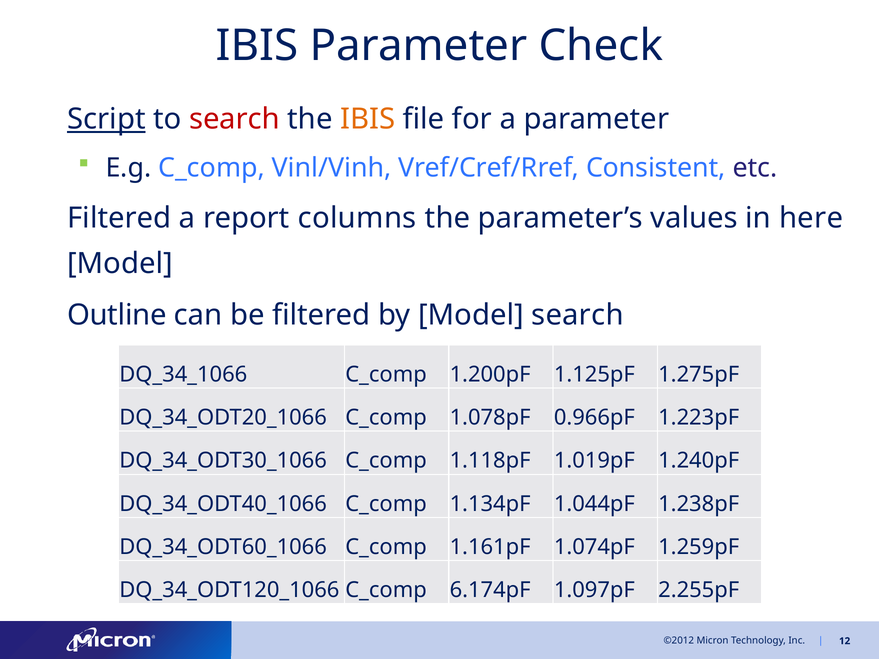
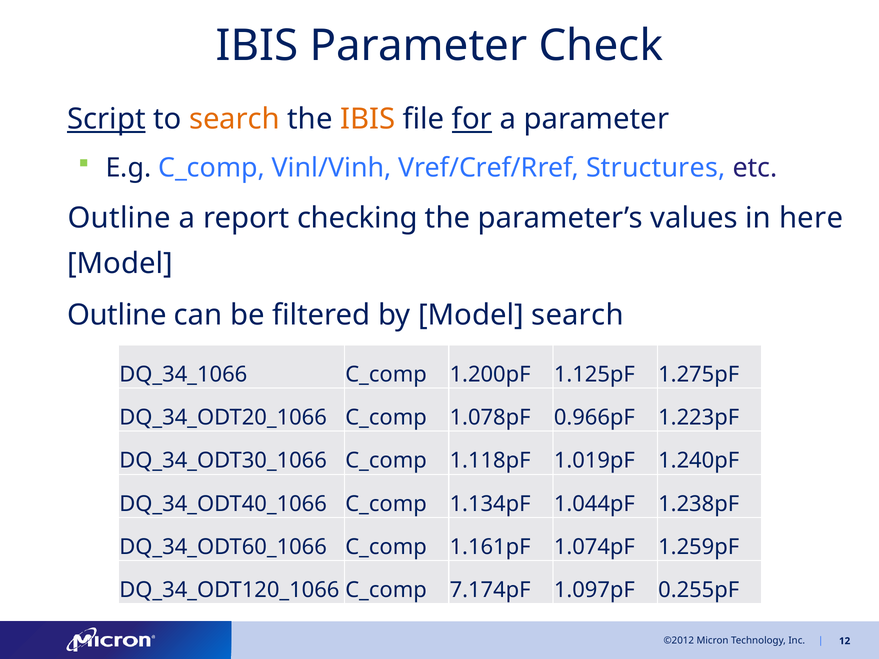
search at (234, 119) colour: red -> orange
for underline: none -> present
Consistent: Consistent -> Structures
Filtered at (119, 218): Filtered -> Outline
columns: columns -> checking
6.174pF: 6.174pF -> 7.174pF
2.255pF: 2.255pF -> 0.255pF
